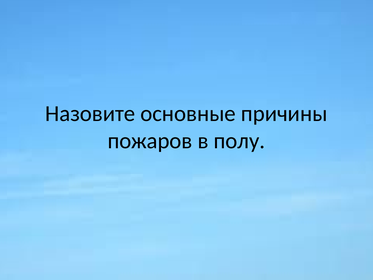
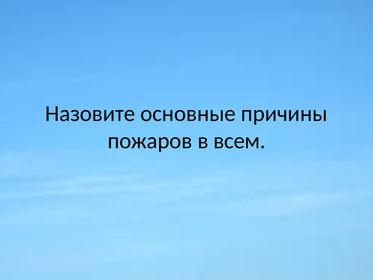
полу: полу -> всем
